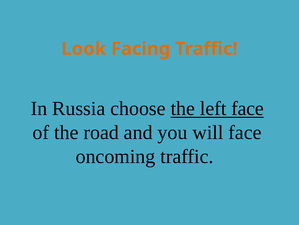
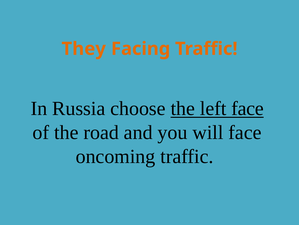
Look: Look -> They
